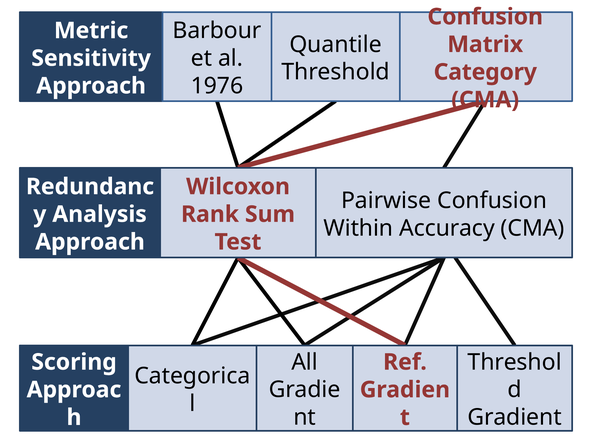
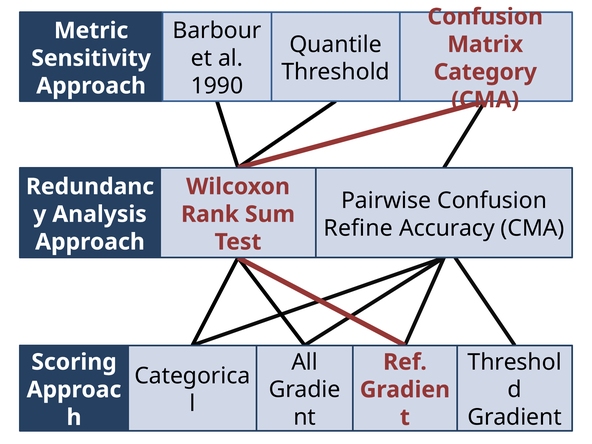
1976: 1976 -> 1990
Within: Within -> Refine
